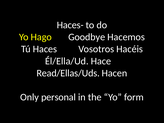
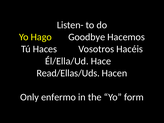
Haces-: Haces- -> Listen-
personal: personal -> enfermo
